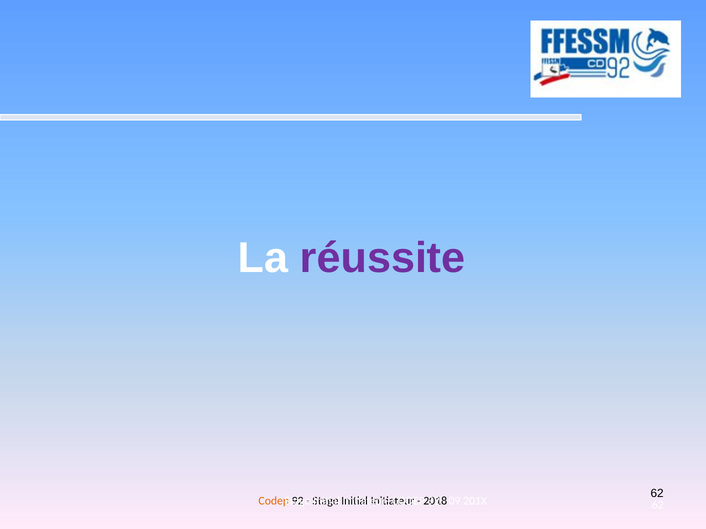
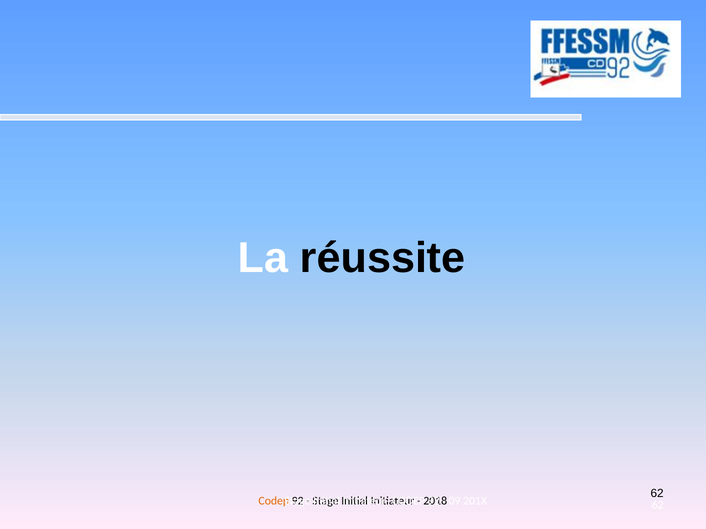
réussite colour: purple -> black
